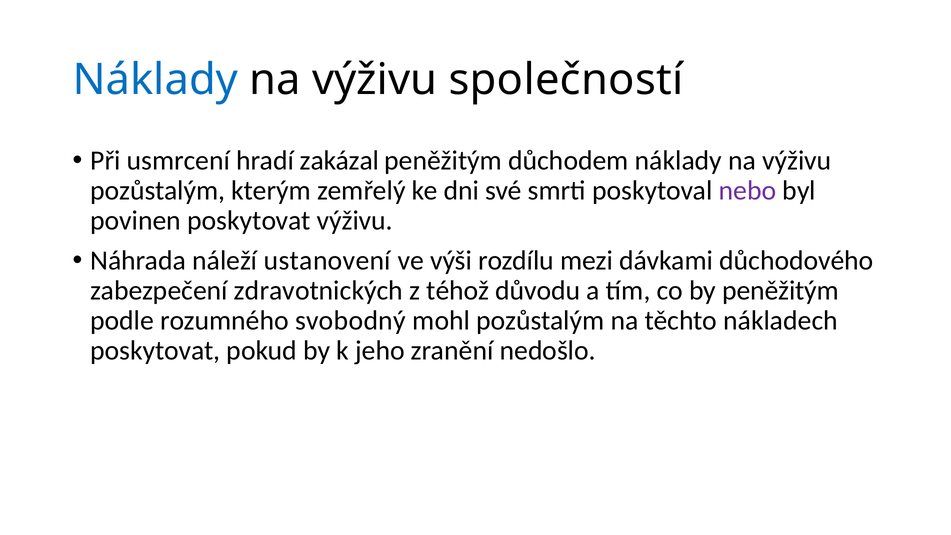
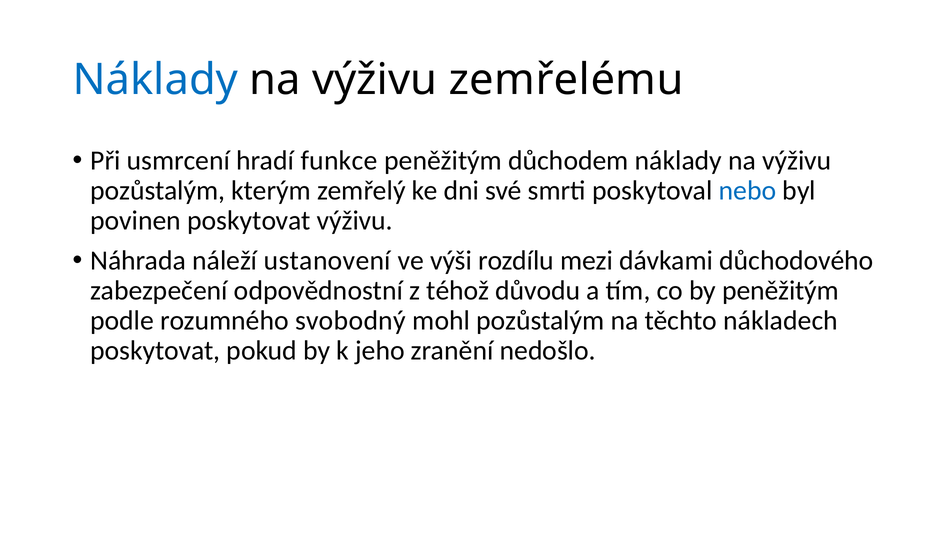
společností: společností -> zemřelému
zakázal: zakázal -> funkce
nebo colour: purple -> blue
zdravotnických: zdravotnických -> odpovědnostní
